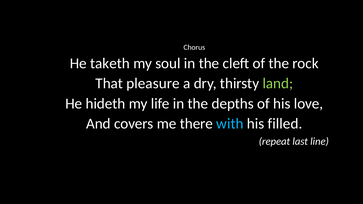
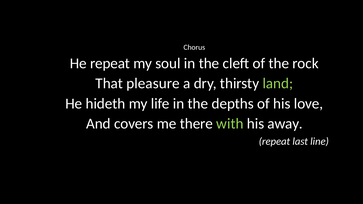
He taketh: taketh -> repeat
with colour: light blue -> light green
filled: filled -> away
